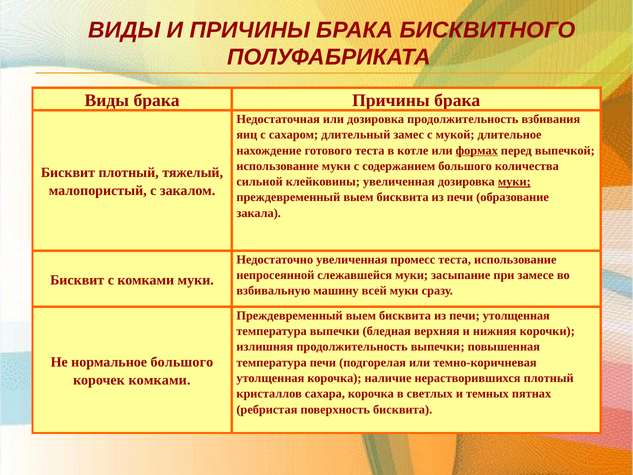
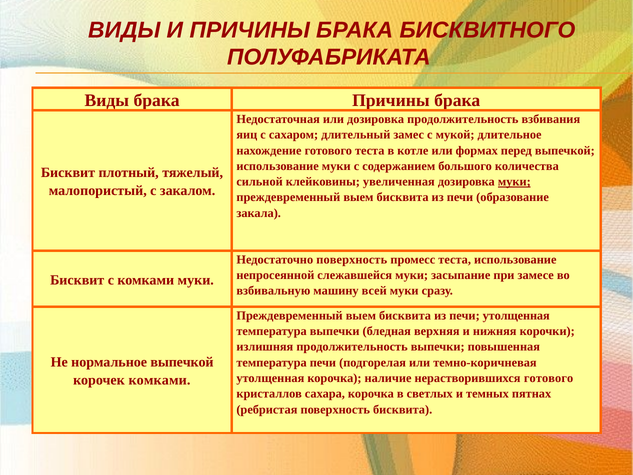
формах underline: present -> none
Недостаточно увеличенная: увеличенная -> поверхность
нормальное большого: большого -> выпечкой
нерастворившихся плотный: плотный -> готового
